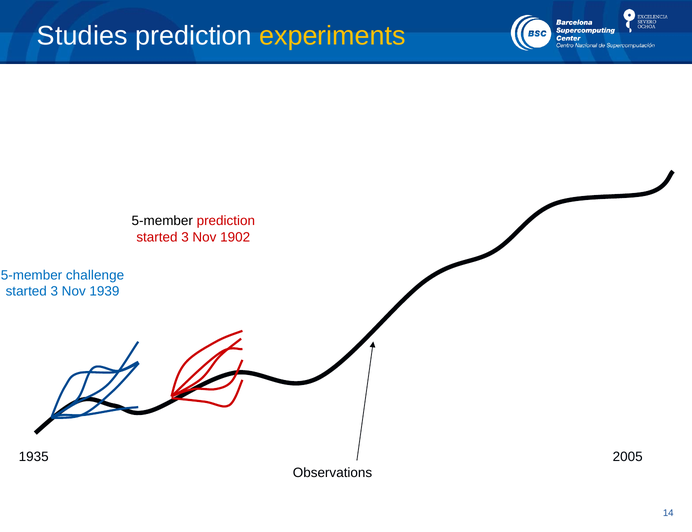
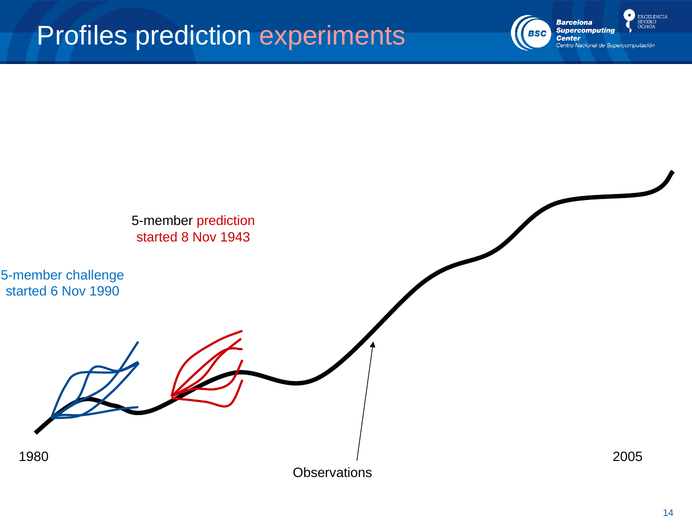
Studies: Studies -> Profiles
experiments colour: yellow -> pink
3 at (185, 237): 3 -> 8
1902: 1902 -> 1943
3 at (54, 291): 3 -> 6
1939: 1939 -> 1990
1935: 1935 -> 1980
